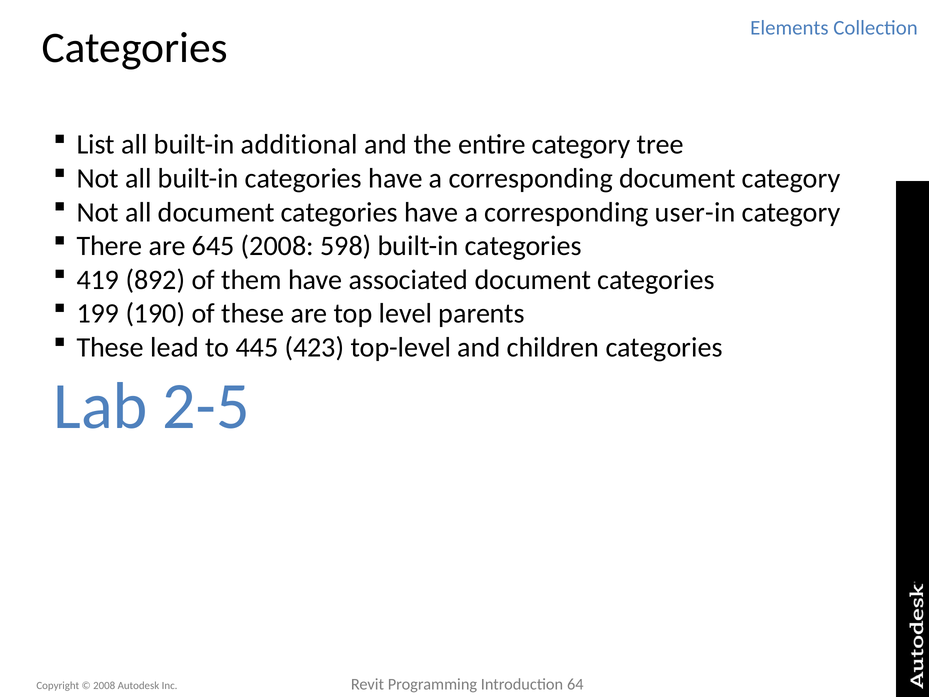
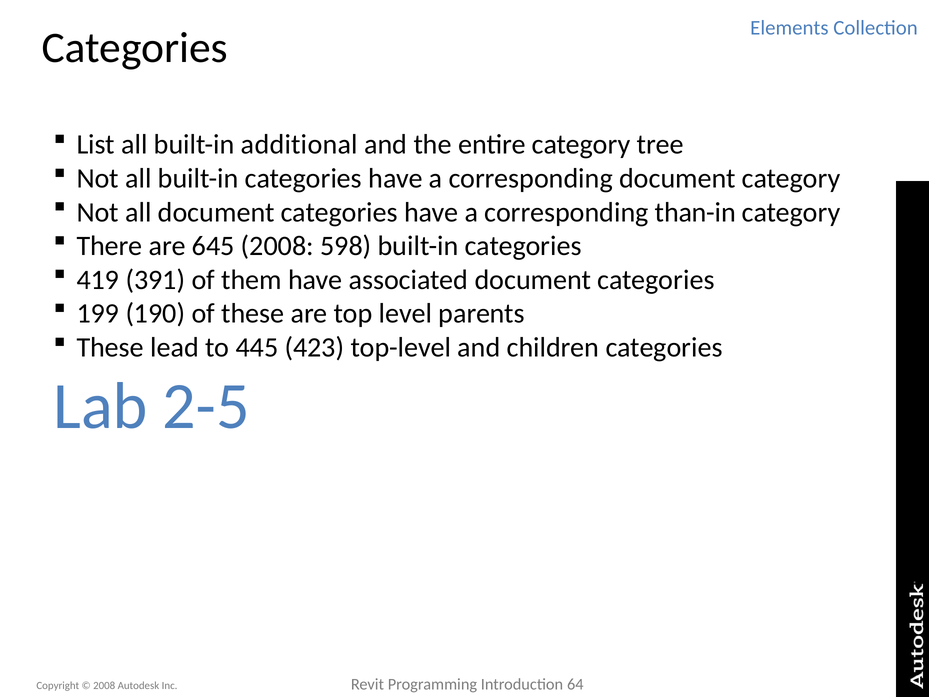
user-in: user-in -> than-in
892: 892 -> 391
